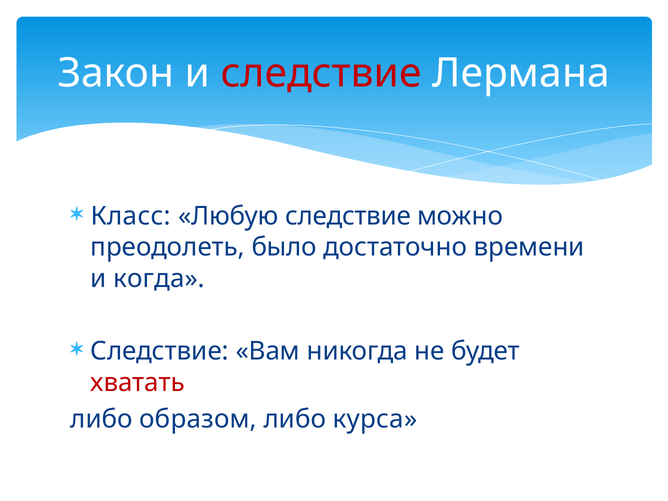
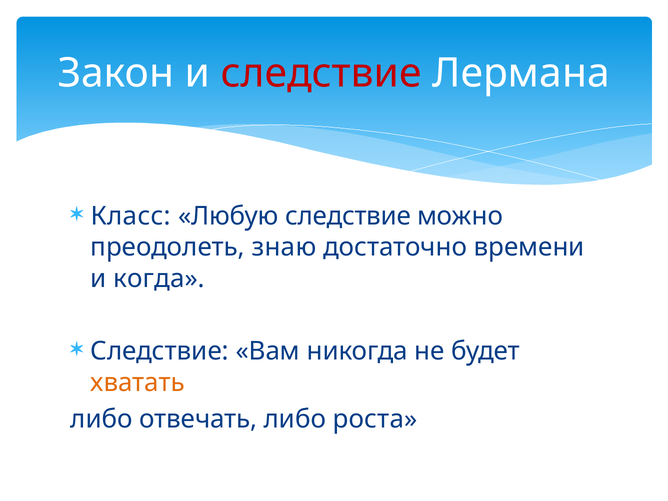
было: было -> знаю
хватать colour: red -> orange
образом: образом -> отвечать
курса: курса -> роста
